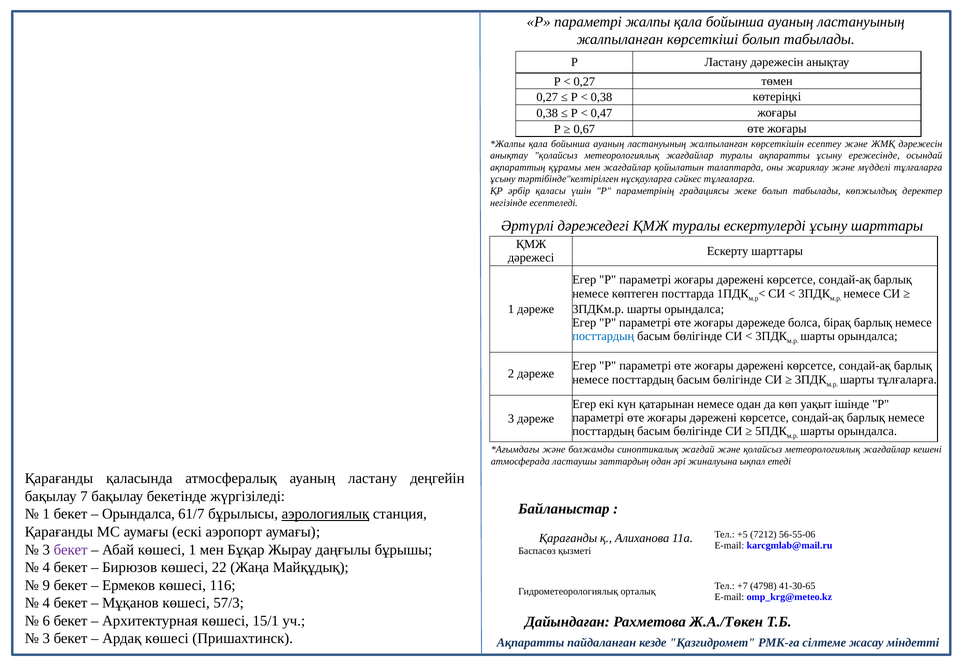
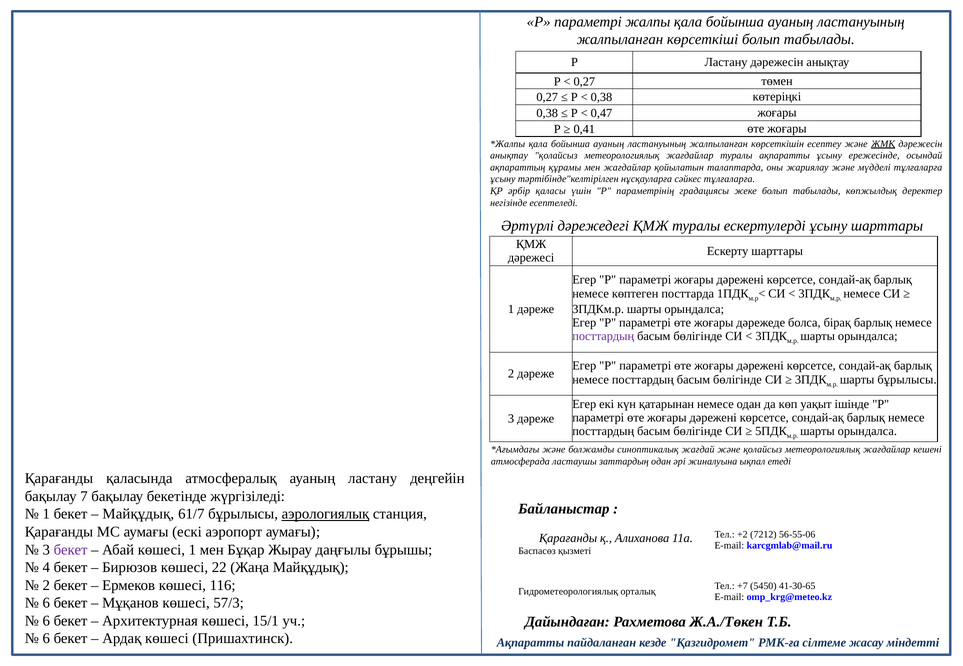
0,67: 0,67 -> 0,41
ЖМҚ underline: none -> present
посттардың at (603, 337) colour: blue -> purple
шарты тұлғаларға: тұлғаларға -> бұрылысы
Орындалса at (138, 515): Орындалса -> Майқұдық
+5: +5 -> +2
9 at (46, 586): 9 -> 2
4798: 4798 -> 5450
4 at (46, 604): 4 -> 6
3 at (46, 639): 3 -> 6
